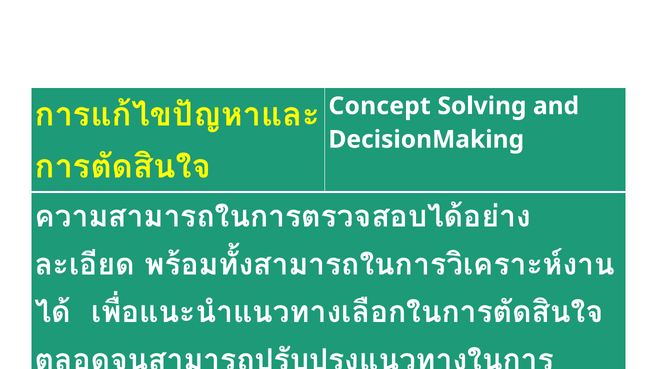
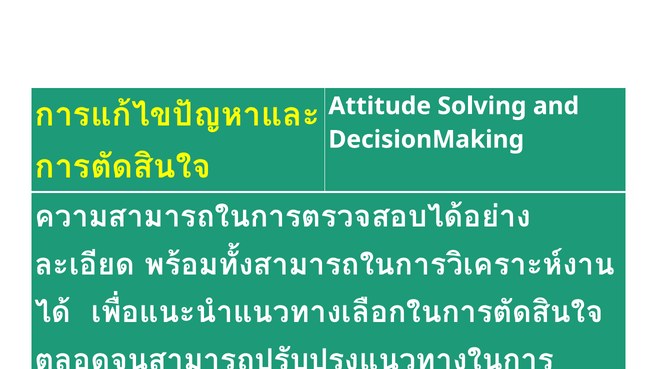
Concept: Concept -> Attitude
